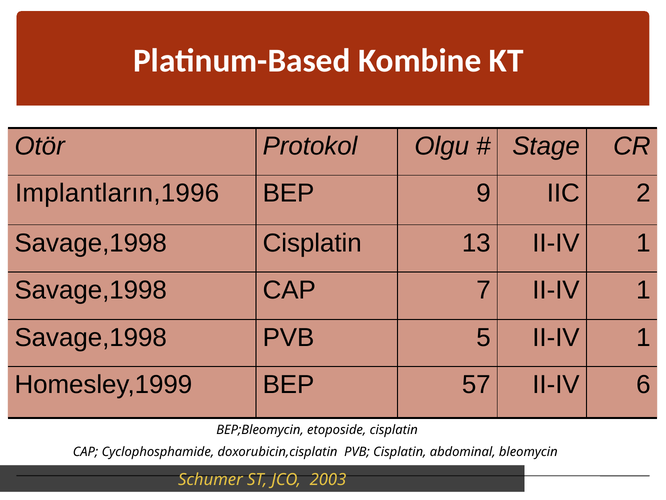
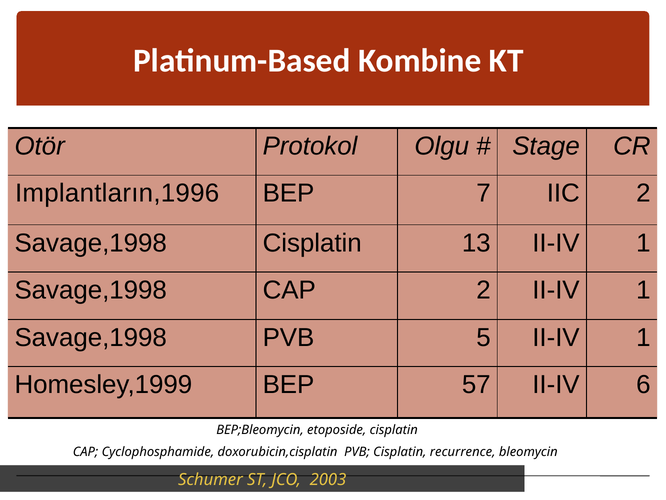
9: 9 -> 7
CAP 7: 7 -> 2
abdominal: abdominal -> recurrence
